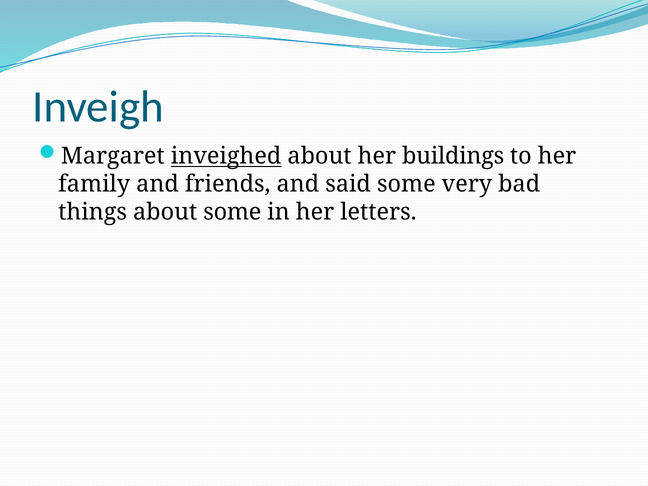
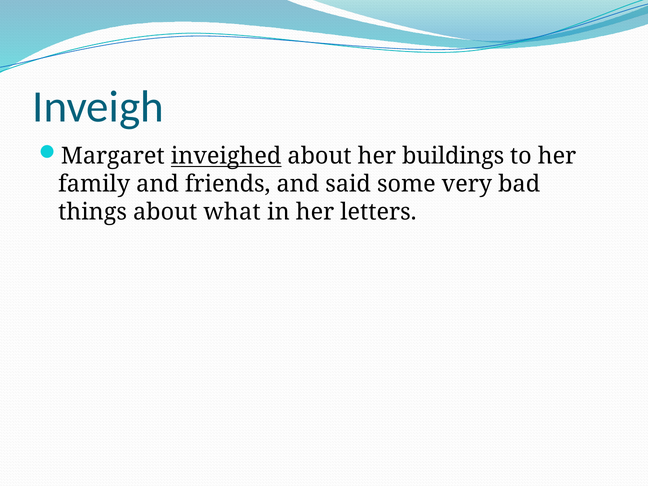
about some: some -> what
